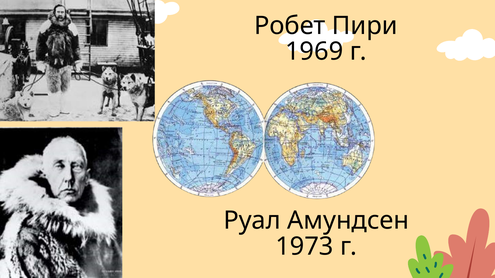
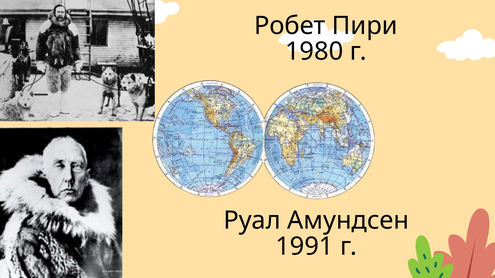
1969: 1969 -> 1980
1973: 1973 -> 1991
